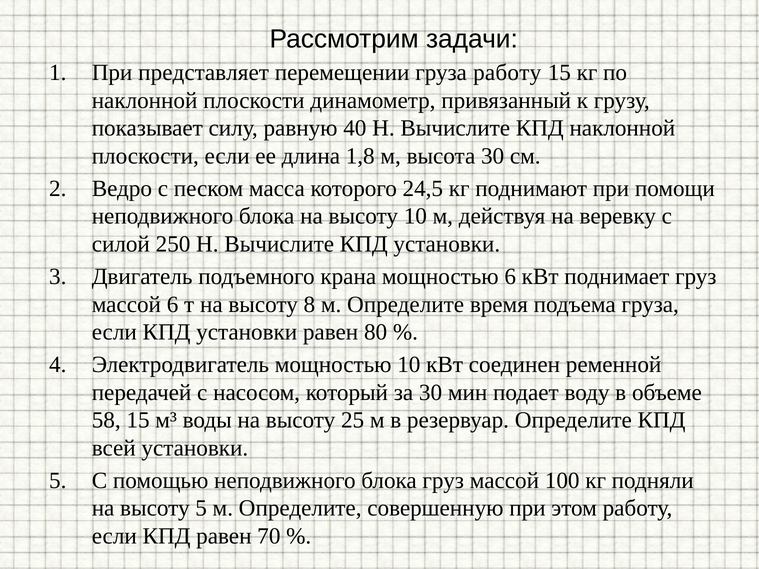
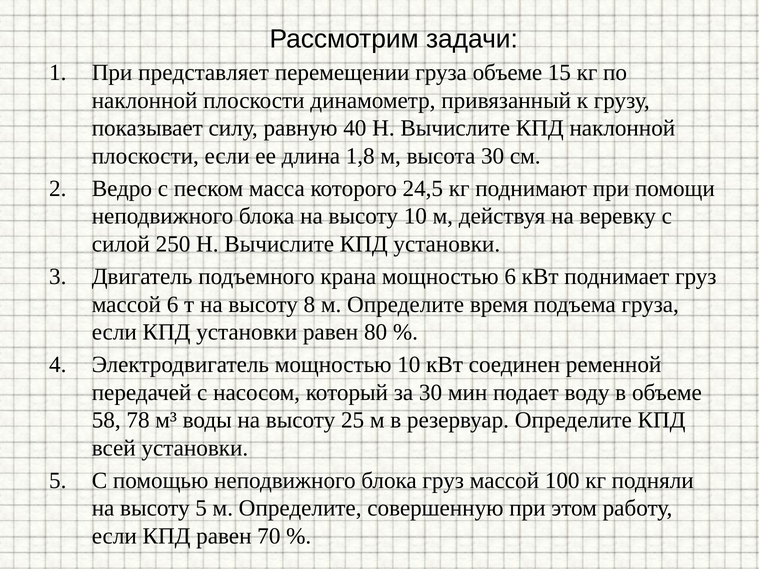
груза работу: работу -> объеме
58 15: 15 -> 78
